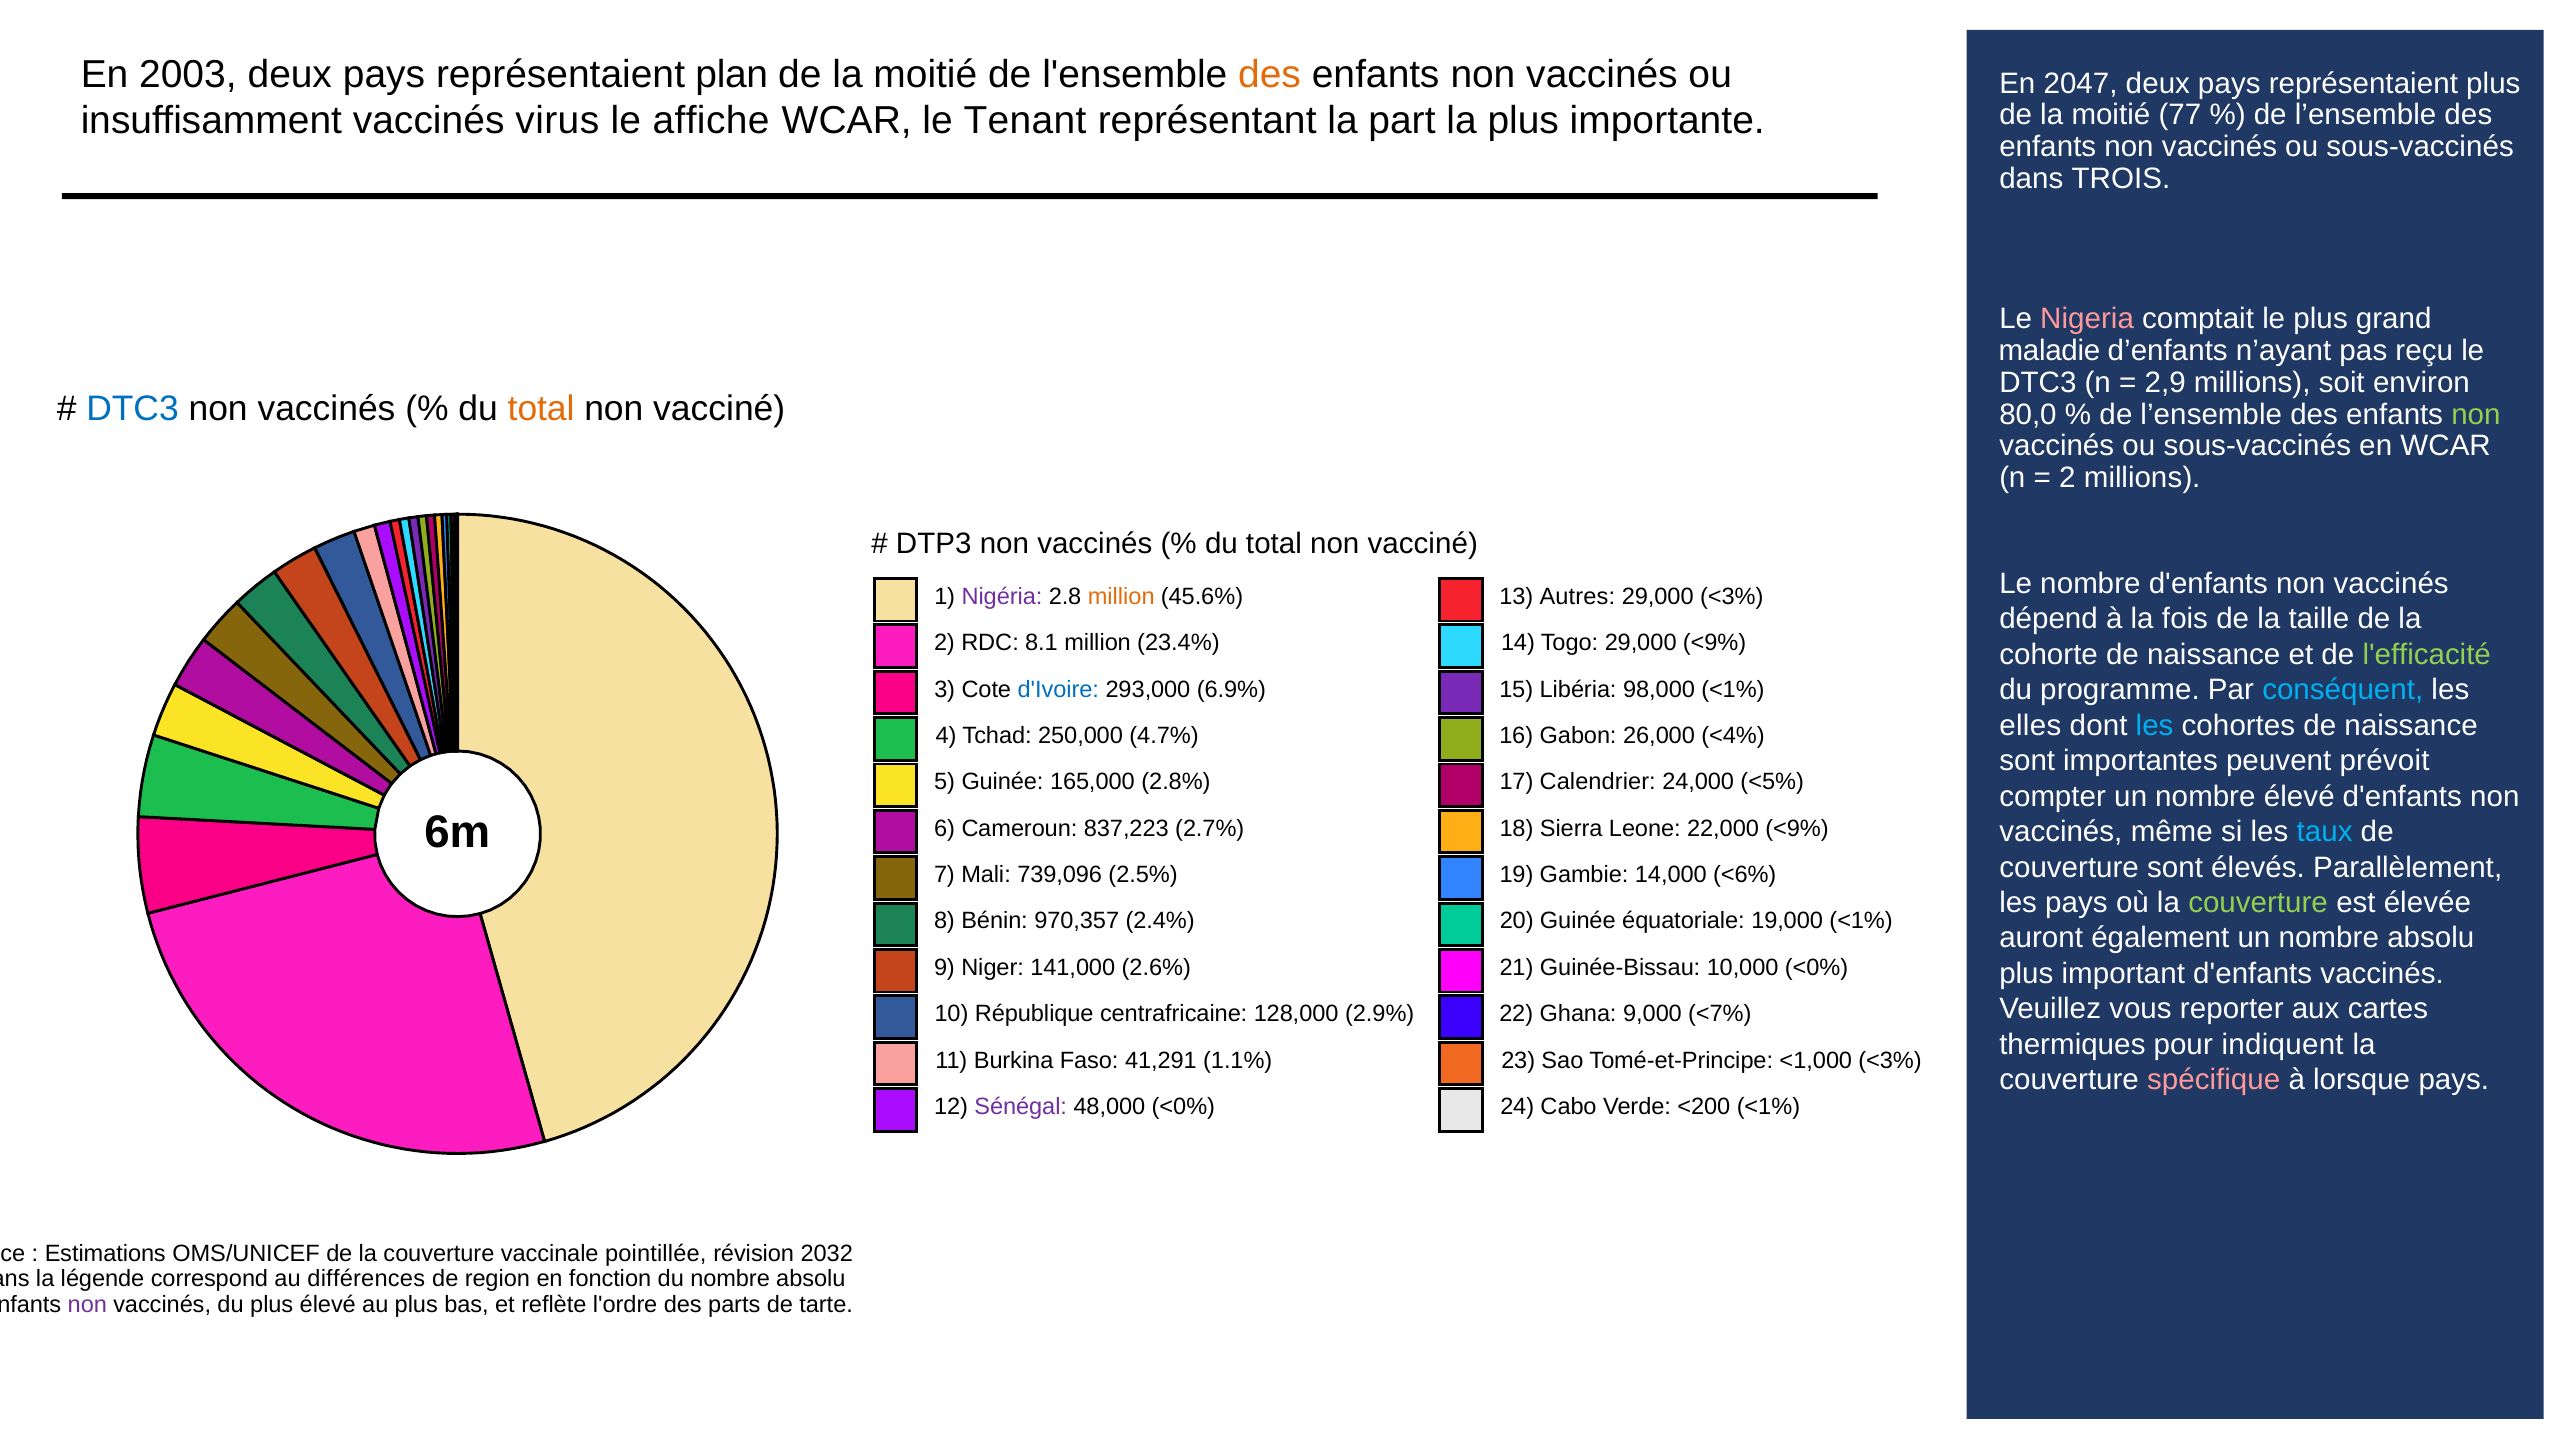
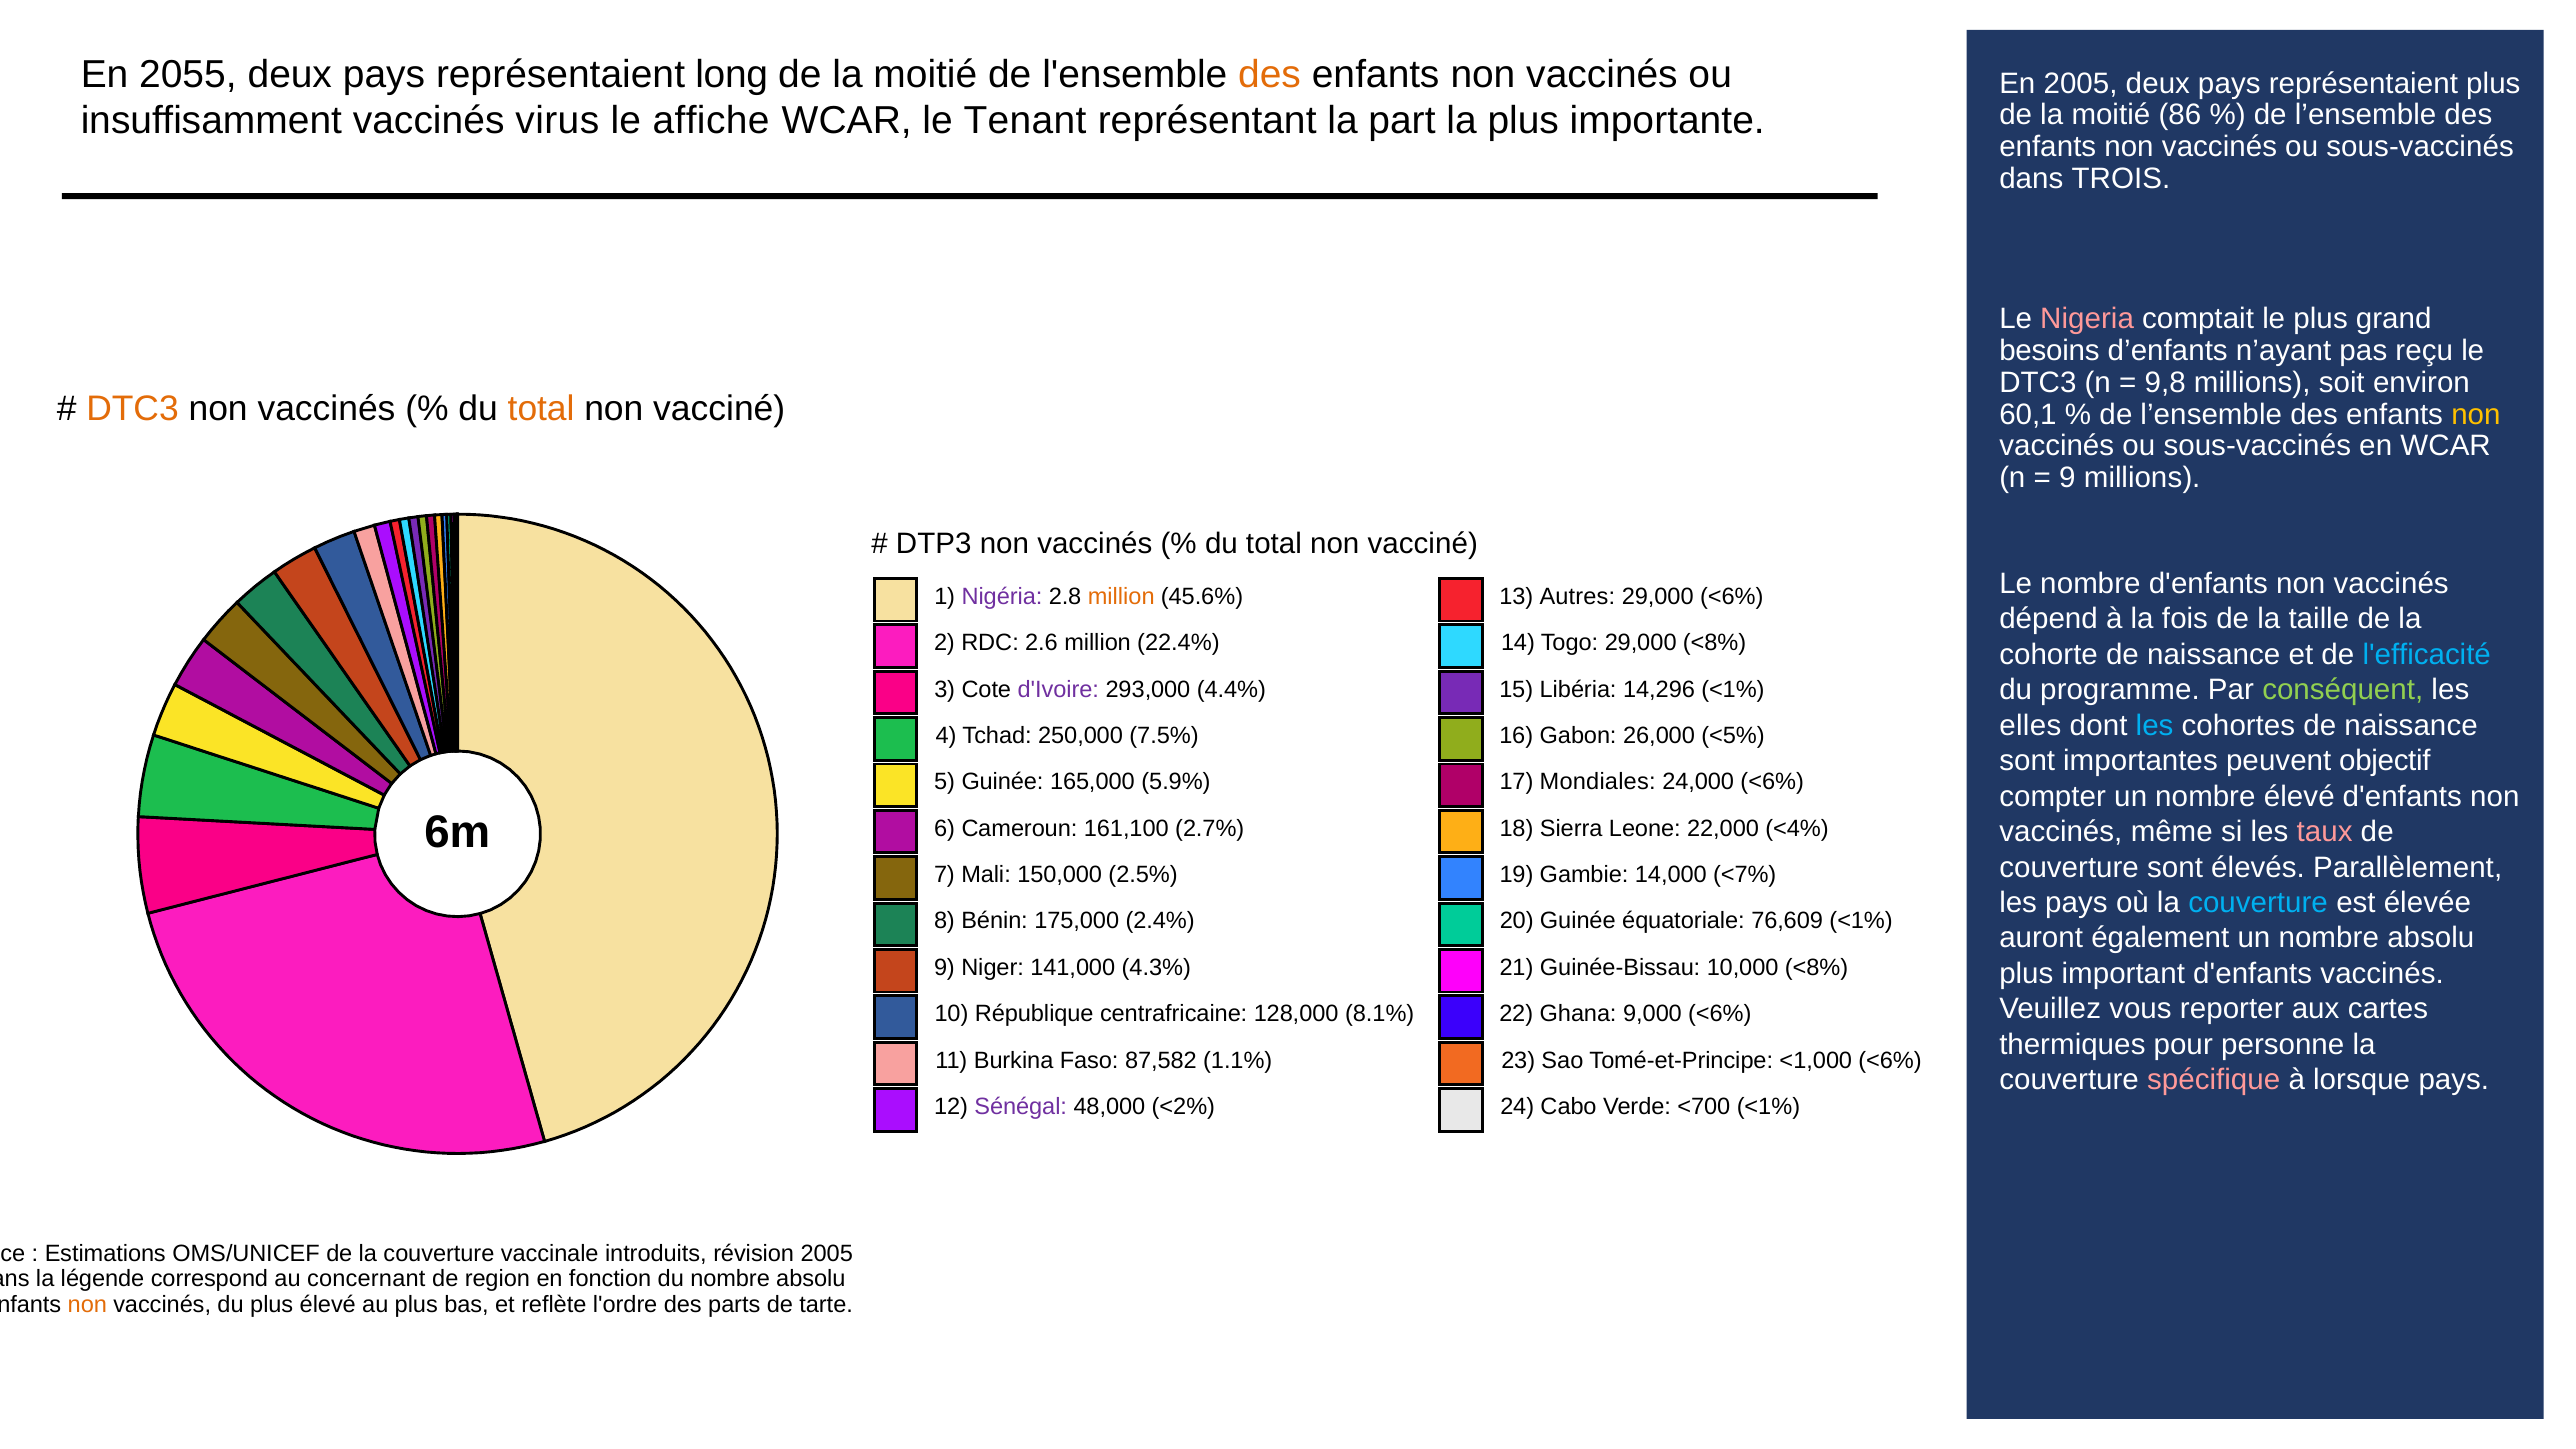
2003: 2003 -> 2055
plan: plan -> long
En 2047: 2047 -> 2005
77: 77 -> 86
maladie: maladie -> besoins
2,9: 2,9 -> 9,8
DTC3 at (133, 409) colour: blue -> orange
80,0: 80,0 -> 60,1
non at (2476, 414) colour: light green -> yellow
2 at (2067, 478): 2 -> 9
29,000 <3%: <3% -> <6%
8.1: 8.1 -> 2.6
23.4%: 23.4% -> 22.4%
29,000 <9%: <9% -> <8%
l'efficacité colour: light green -> light blue
conséquent colour: light blue -> light green
d'Ivoire colour: blue -> purple
6.9%: 6.9% -> 4.4%
98,000: 98,000 -> 14,296
4.7%: 4.7% -> 7.5%
<4%: <4% -> <5%
prévoit: prévoit -> objectif
2.8%: 2.8% -> 5.9%
Calendrier: Calendrier -> Mondiales
24,000 <5%: <5% -> <6%
837,223: 837,223 -> 161,100
22,000 <9%: <9% -> <4%
taux colour: light blue -> pink
739,096: 739,096 -> 150,000
<6%: <6% -> <7%
couverture at (2258, 903) colour: light green -> light blue
970,357: 970,357 -> 175,000
19,000: 19,000 -> 76,609
2.6%: 2.6% -> 4.3%
10,000 <0%: <0% -> <8%
2.9%: 2.9% -> 8.1%
9,000 <7%: <7% -> <6%
indiquent: indiquent -> personne
41,291: 41,291 -> 87,582
<1,000 <3%: <3% -> <6%
48,000 <0%: <0% -> <2%
<200: <200 -> <700
pointillée: pointillée -> introduits
révision 2032: 2032 -> 2005
différences: différences -> concernant
non at (87, 1304) colour: purple -> orange
